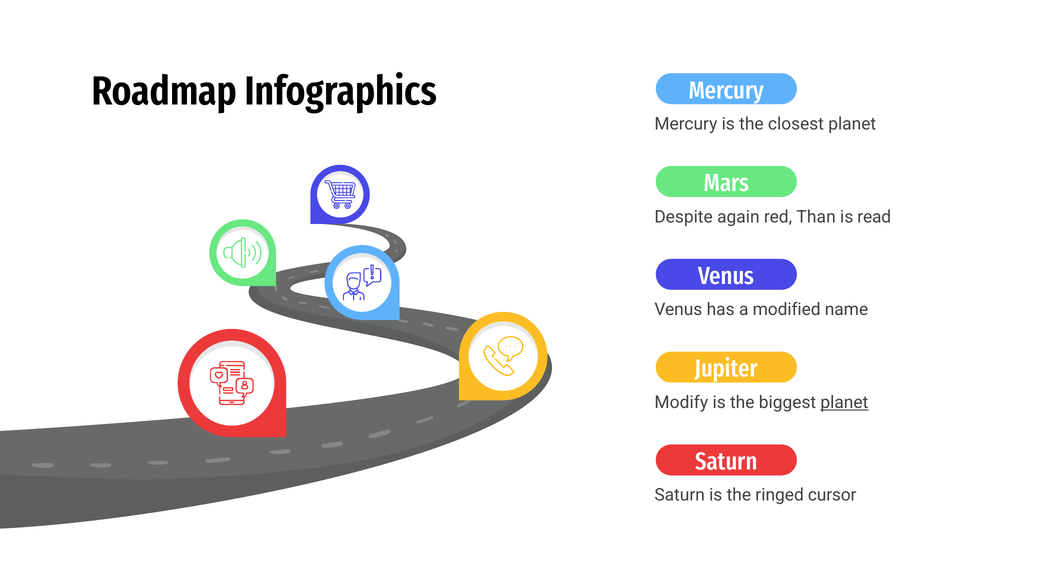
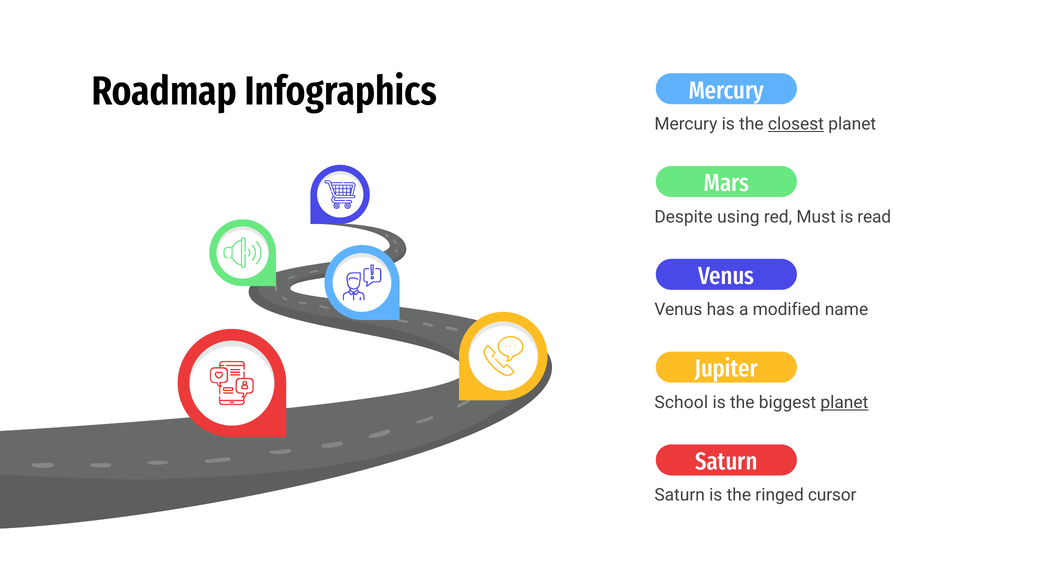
closest underline: none -> present
again: again -> using
Than: Than -> Must
Modify: Modify -> School
